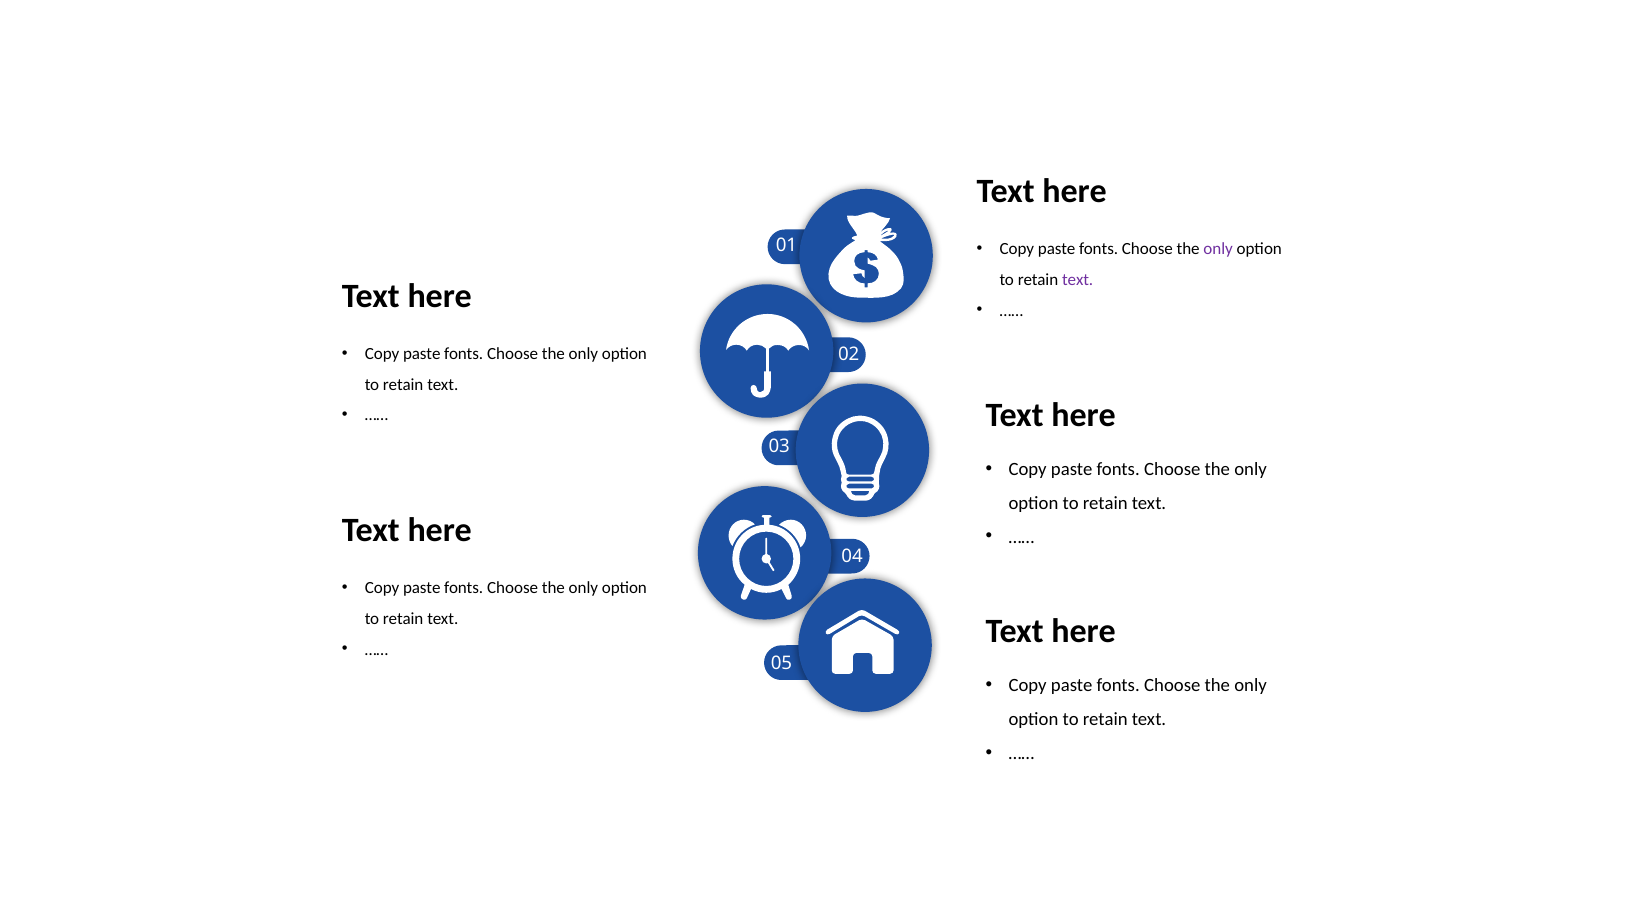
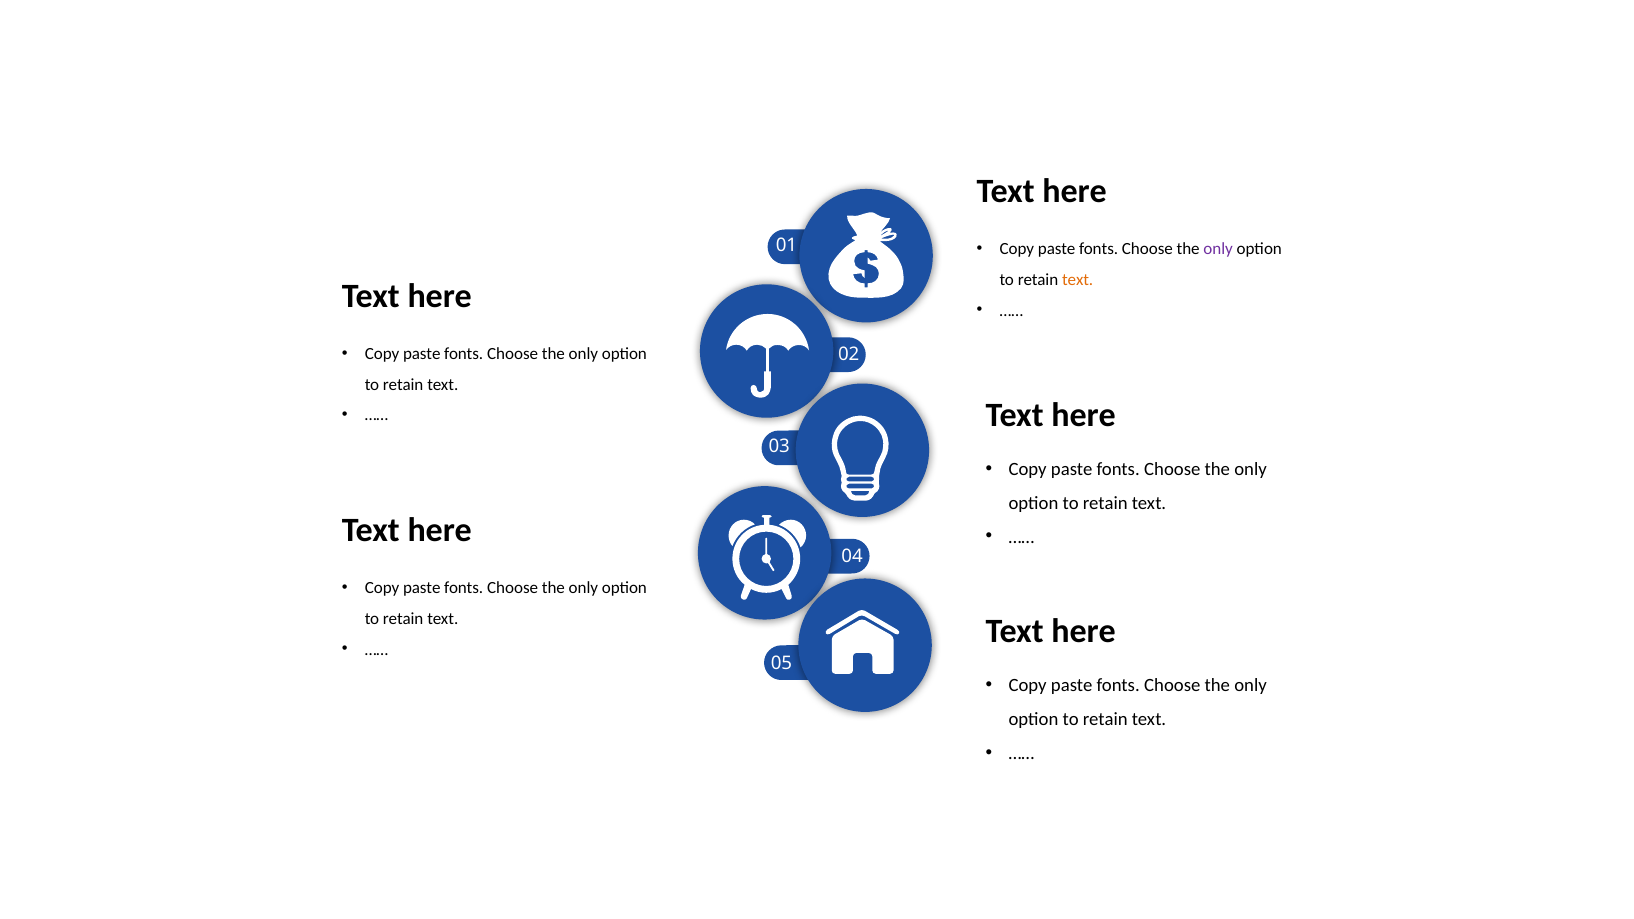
text at (1078, 280) colour: purple -> orange
